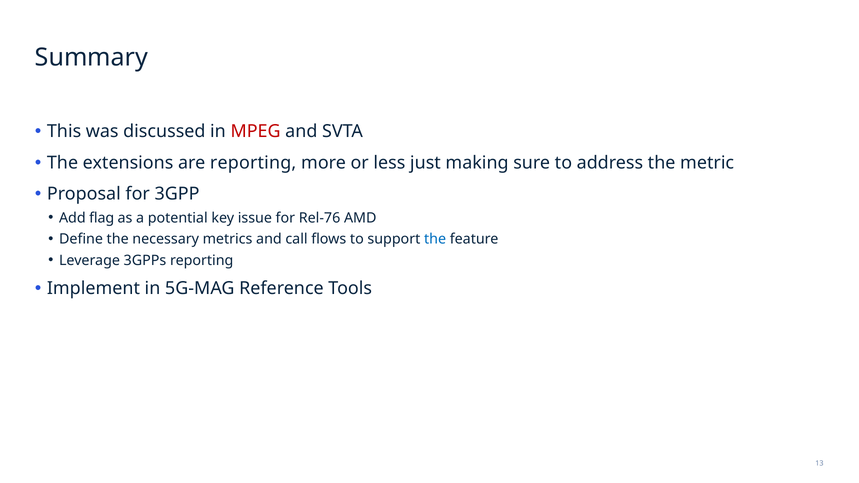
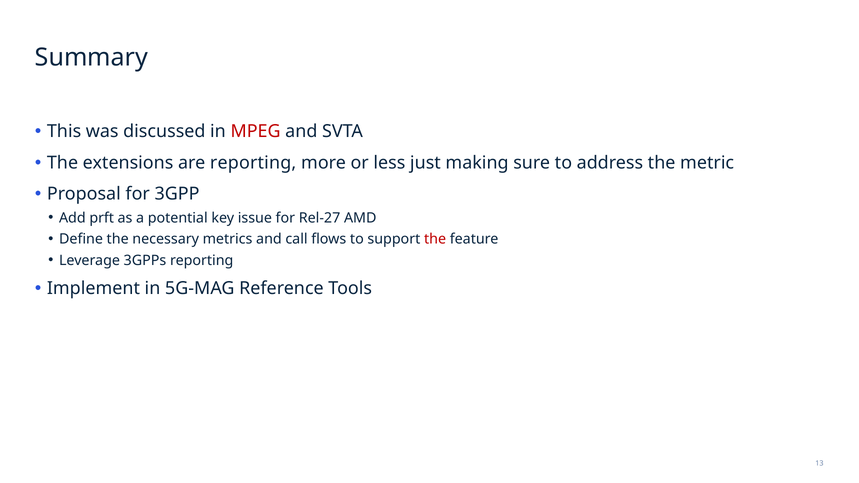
flag: flag -> prft
Rel-76: Rel-76 -> Rel-27
the at (435, 239) colour: blue -> red
